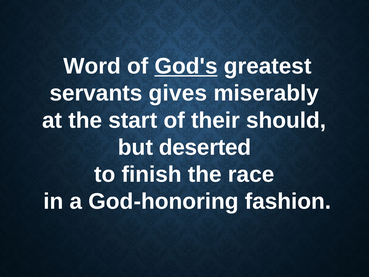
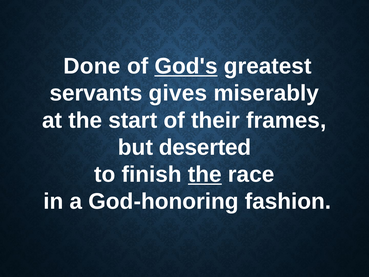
Word: Word -> Done
should: should -> frames
the at (205, 174) underline: none -> present
